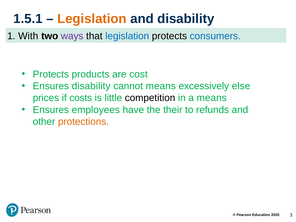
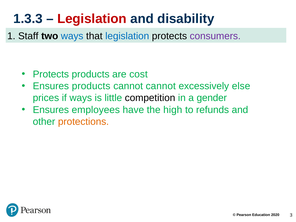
1.5.1: 1.5.1 -> 1.3.3
Legislation at (92, 19) colour: orange -> red
With: With -> Staff
ways at (72, 36) colour: purple -> blue
consumers colour: blue -> purple
Ensures disability: disability -> products
cannot means: means -> cannot
if costs: costs -> ways
a means: means -> gender
their: their -> high
